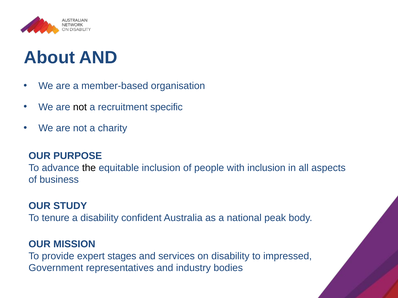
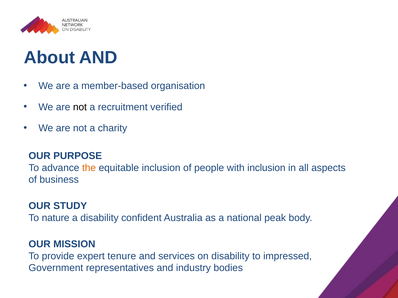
specific: specific -> verified
the colour: black -> orange
tenure: tenure -> nature
stages: stages -> tenure
